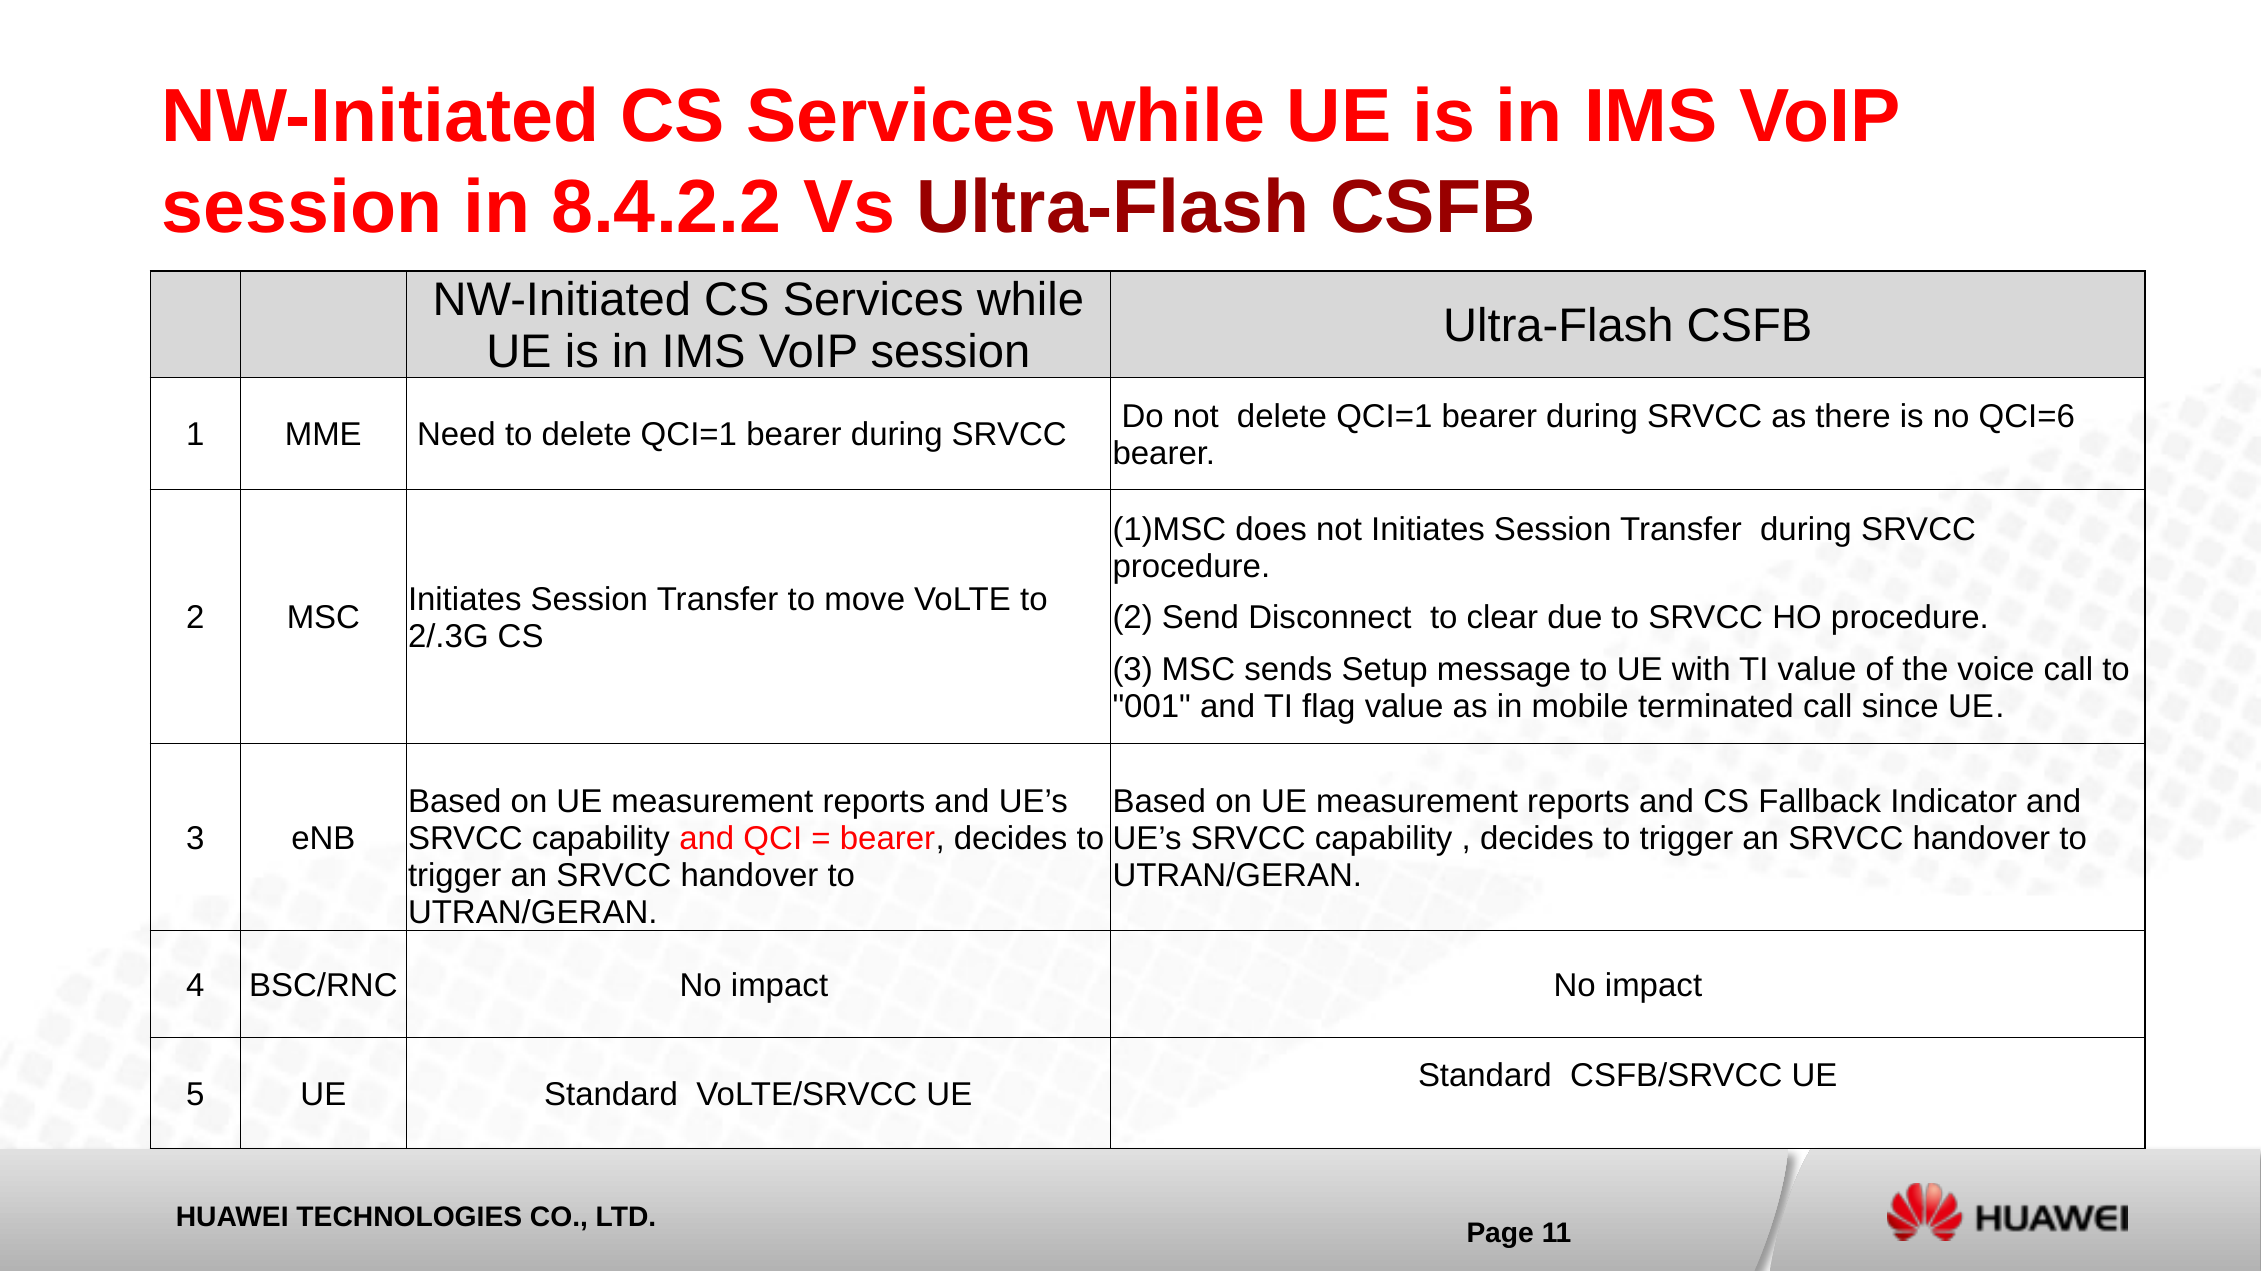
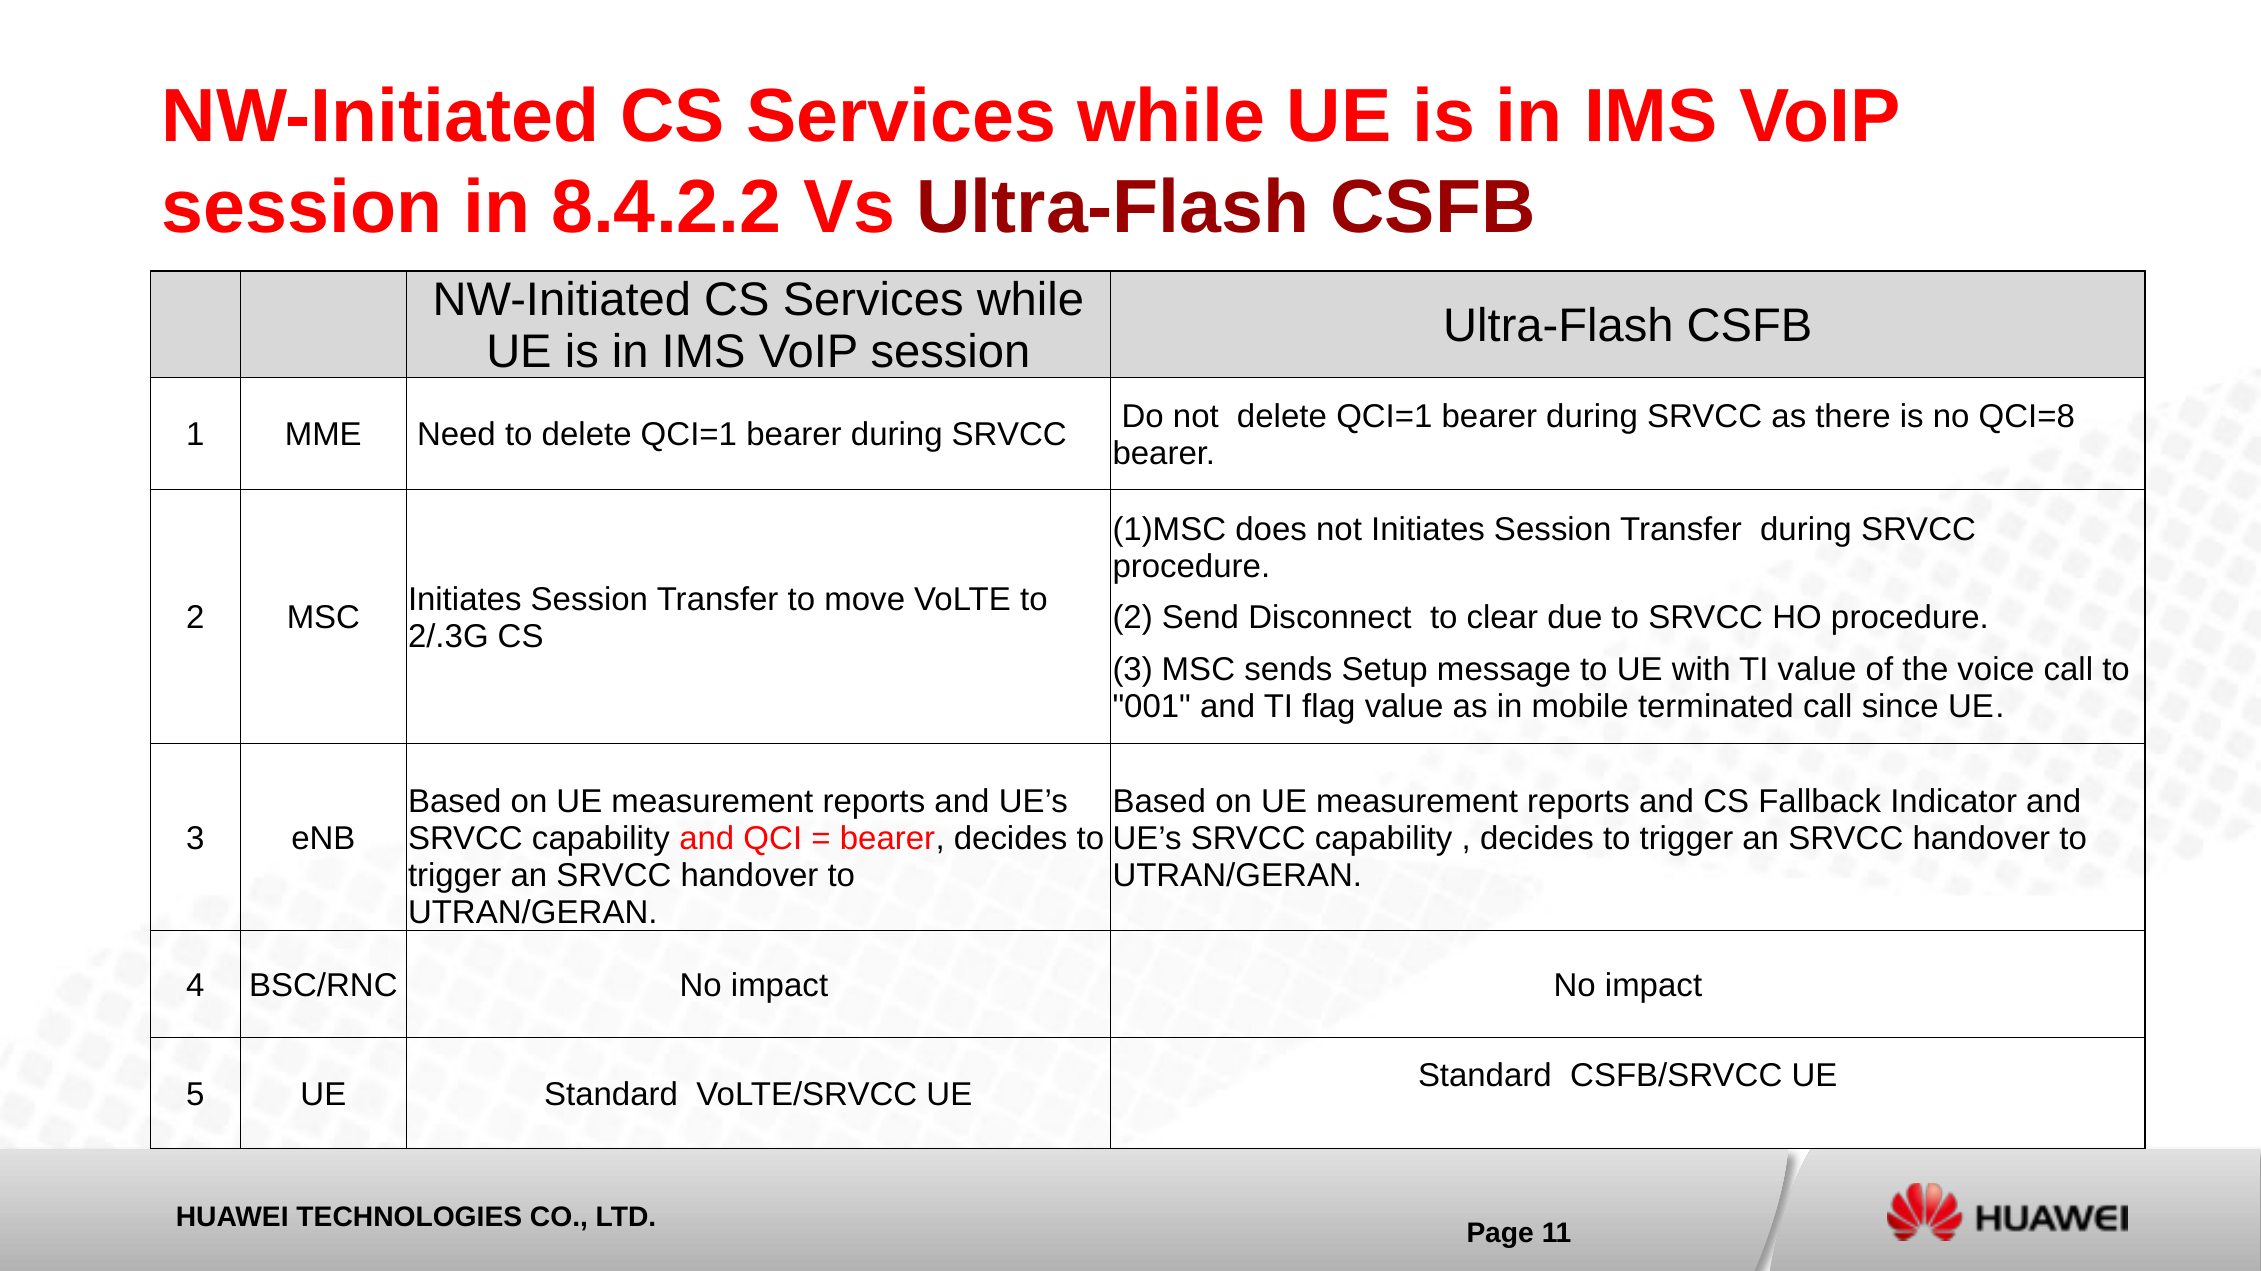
QCI=6: QCI=6 -> QCI=8
